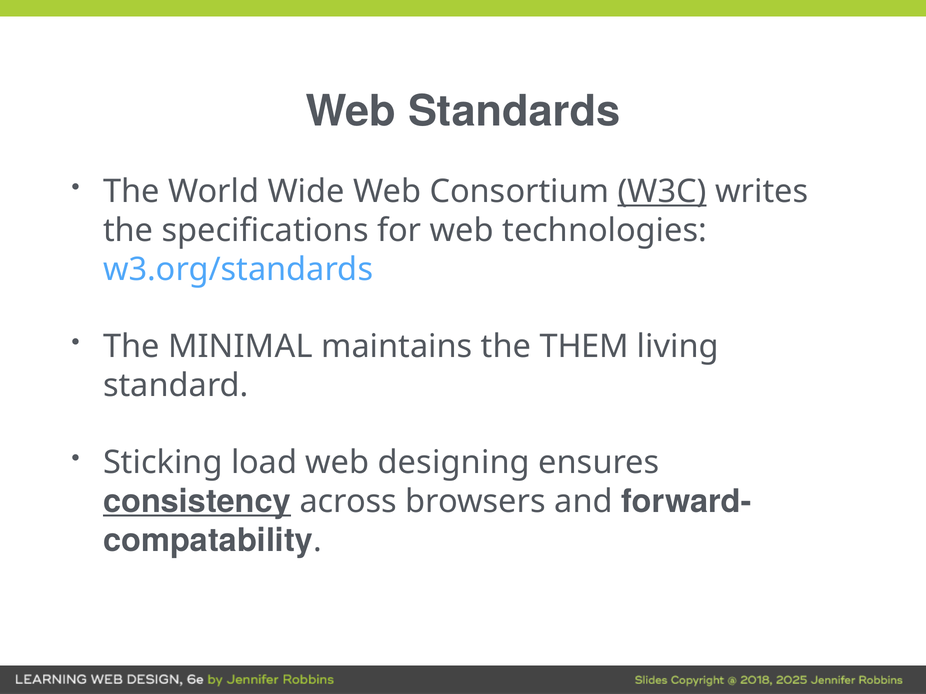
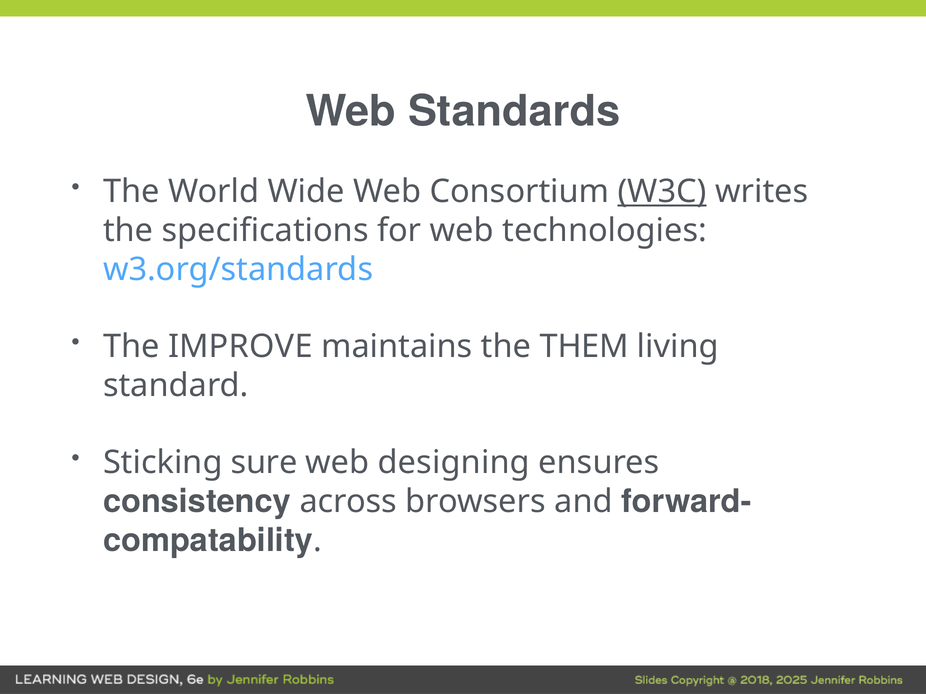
MINIMAL: MINIMAL -> IMPROVE
load: load -> sure
consistency underline: present -> none
